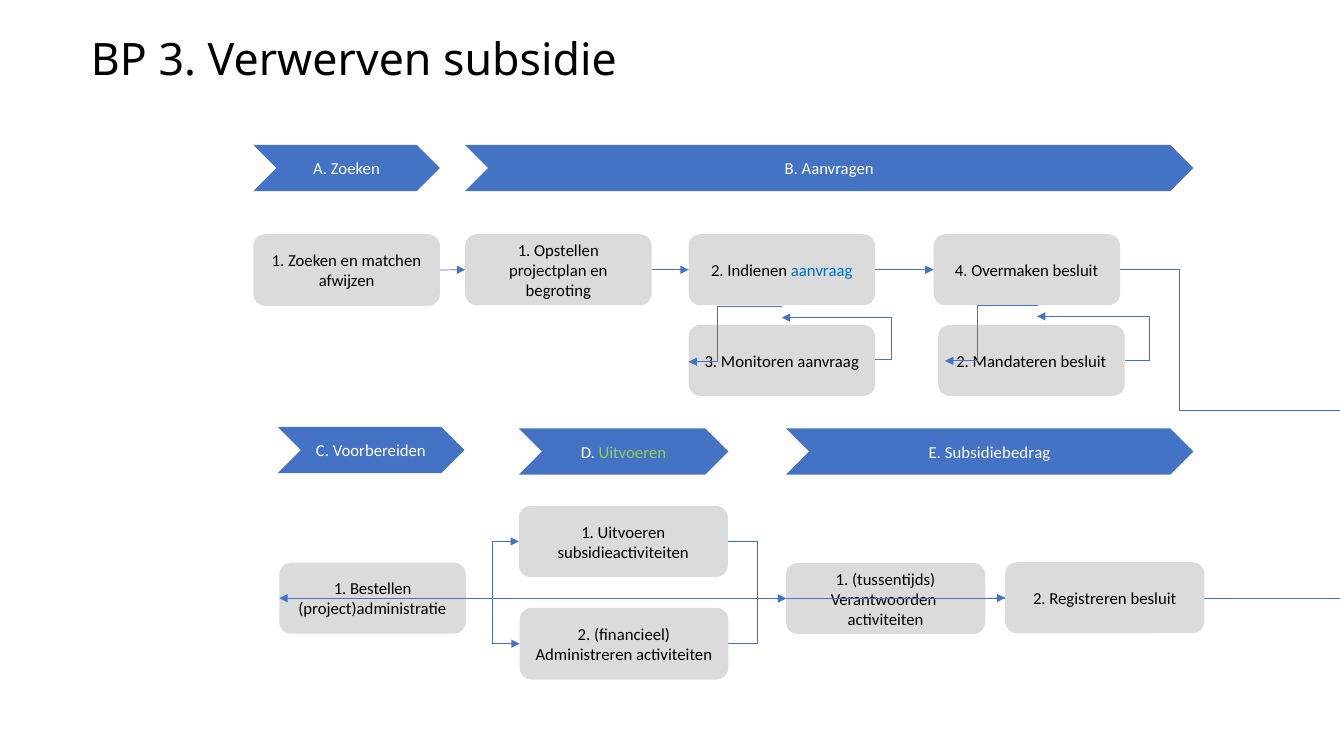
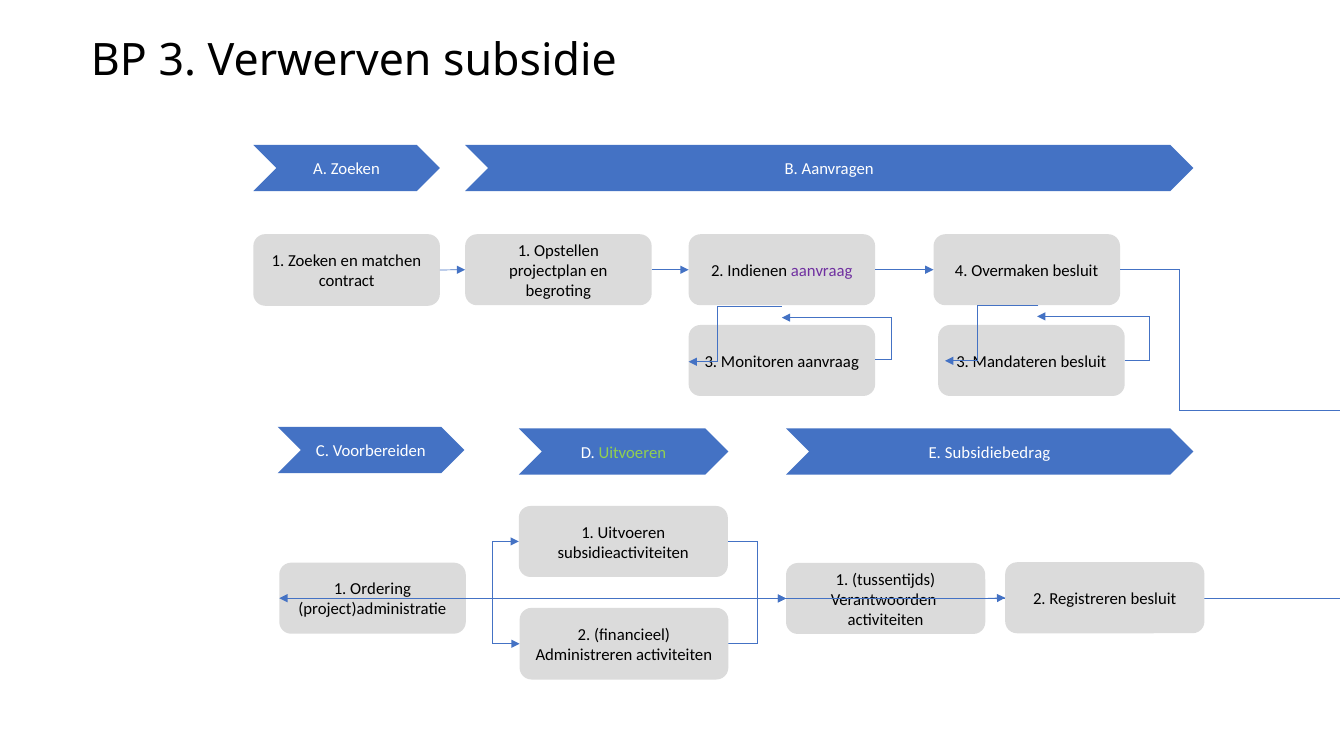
aanvraag at (822, 271) colour: blue -> purple
afwijzen: afwijzen -> contract
aanvraag 2: 2 -> 3
Bestellen: Bestellen -> Ordering
